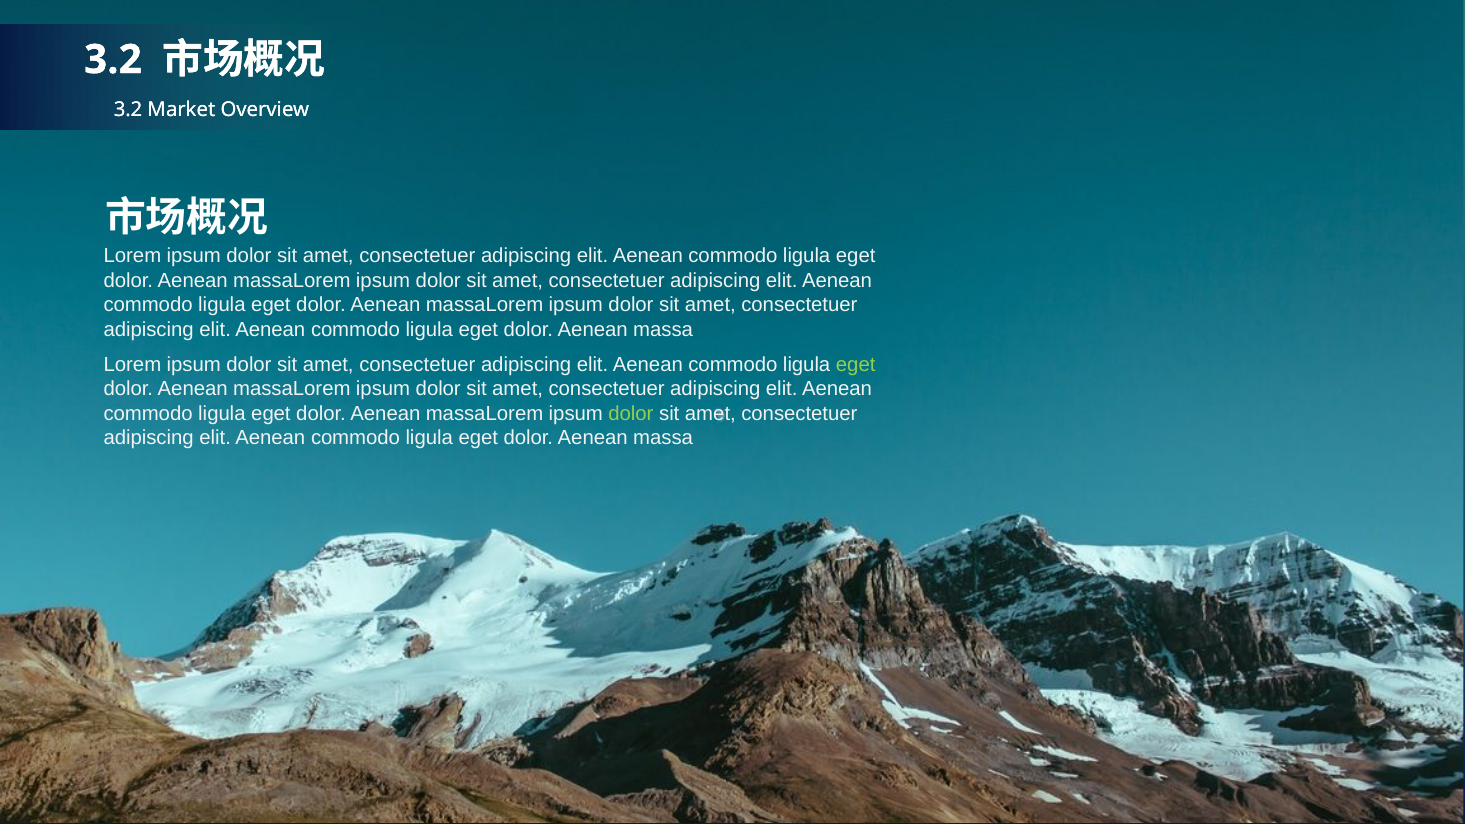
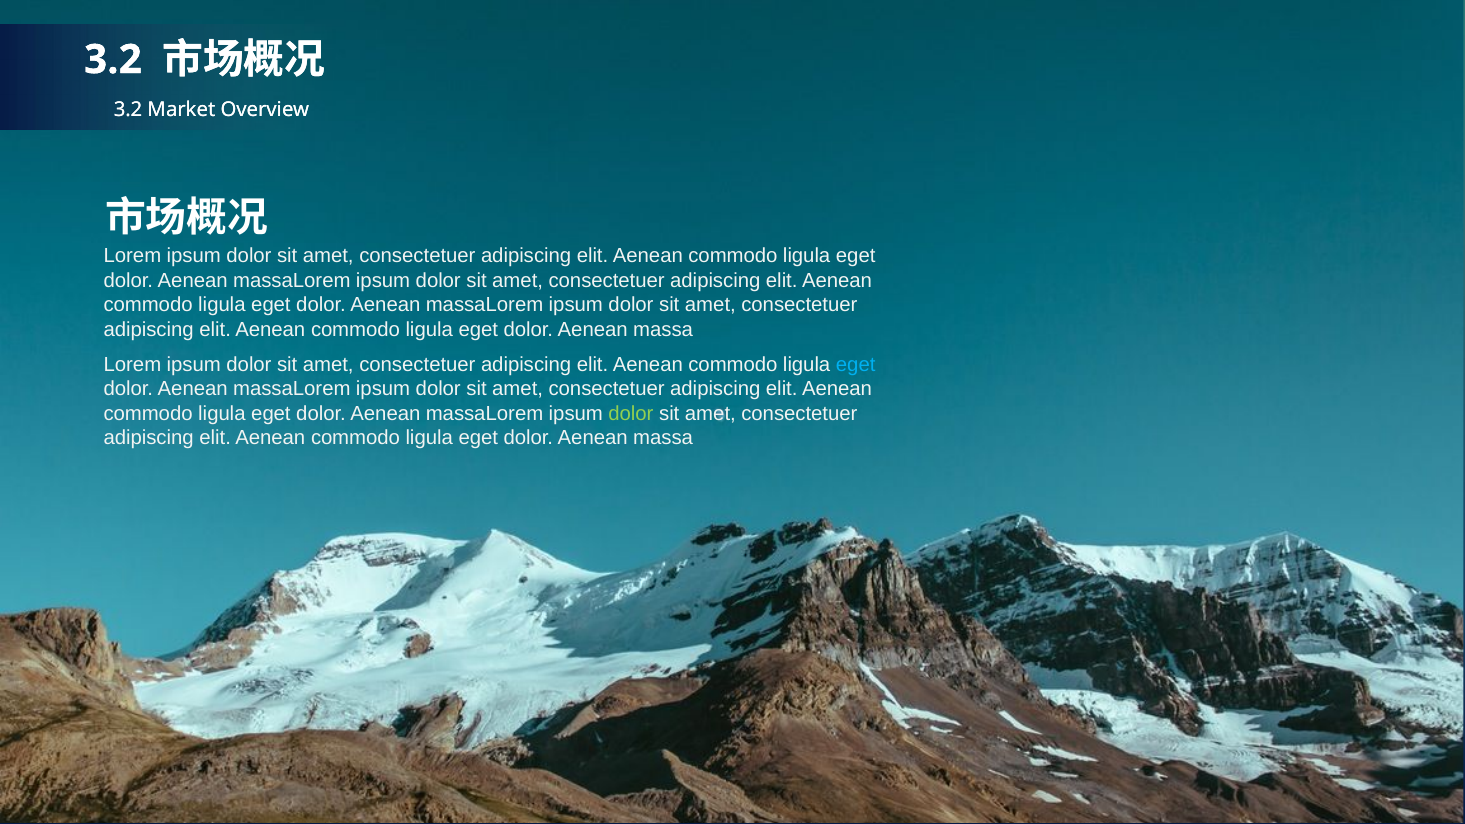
eget at (856, 365) colour: light green -> light blue
